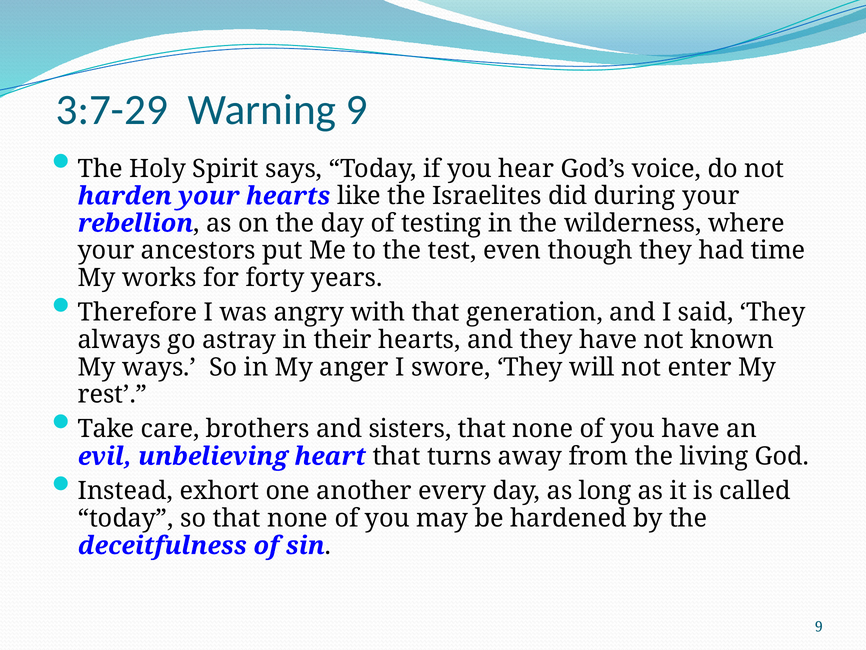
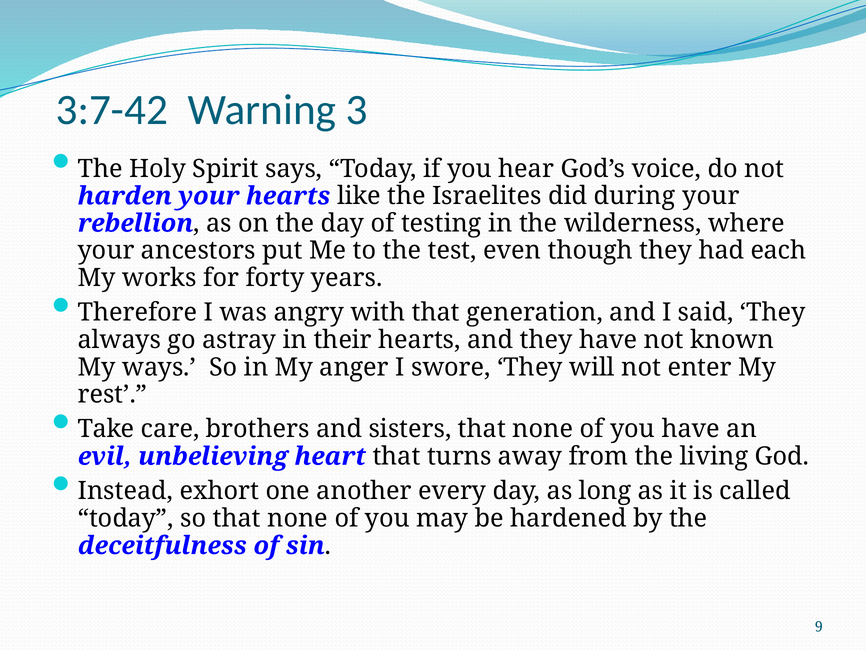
3:7-29: 3:7-29 -> 3:7-42
Warning 9: 9 -> 3
time: time -> each
